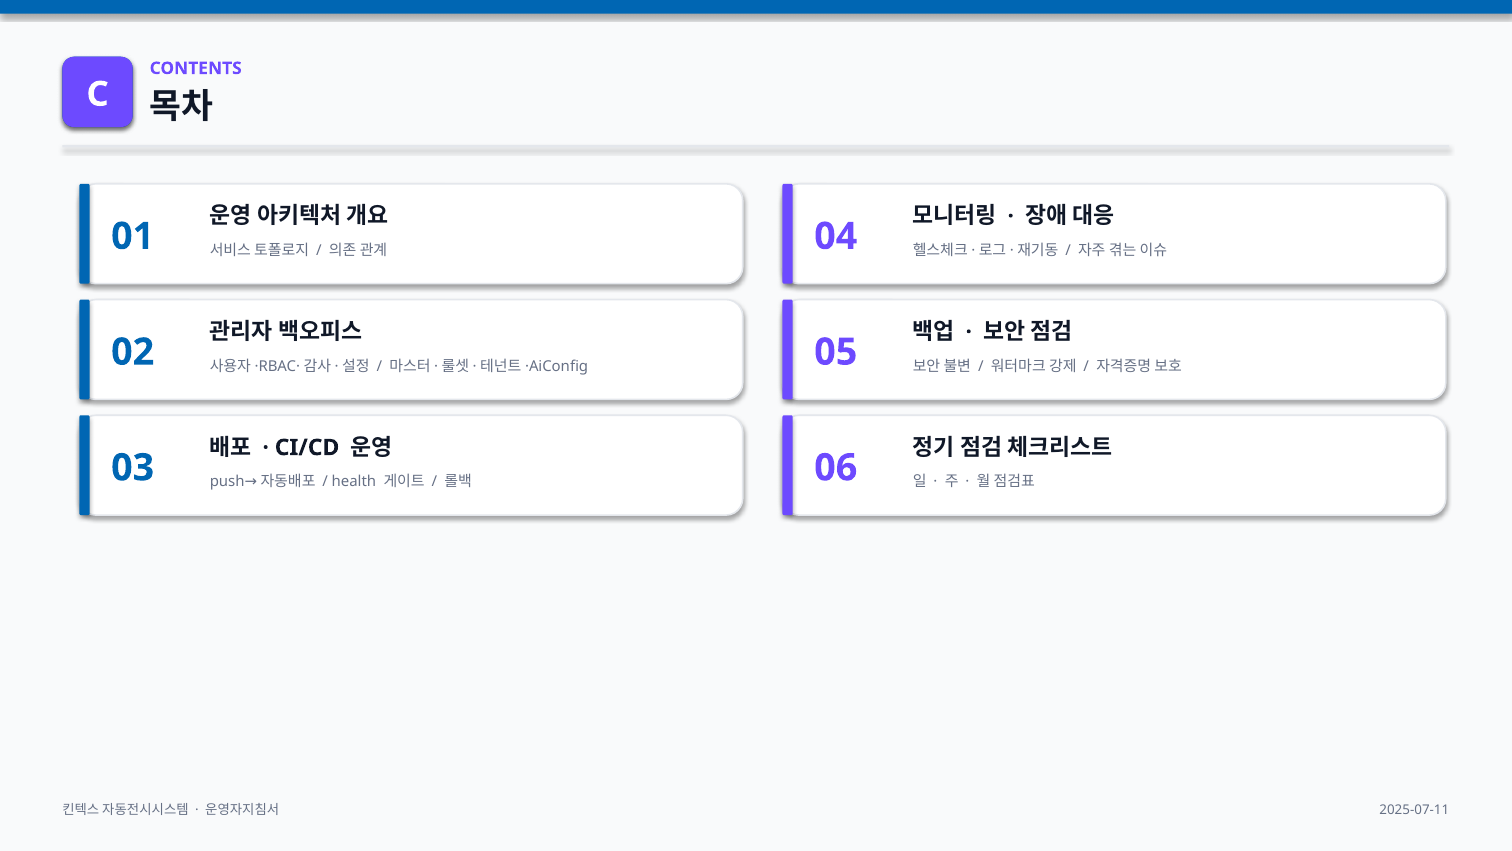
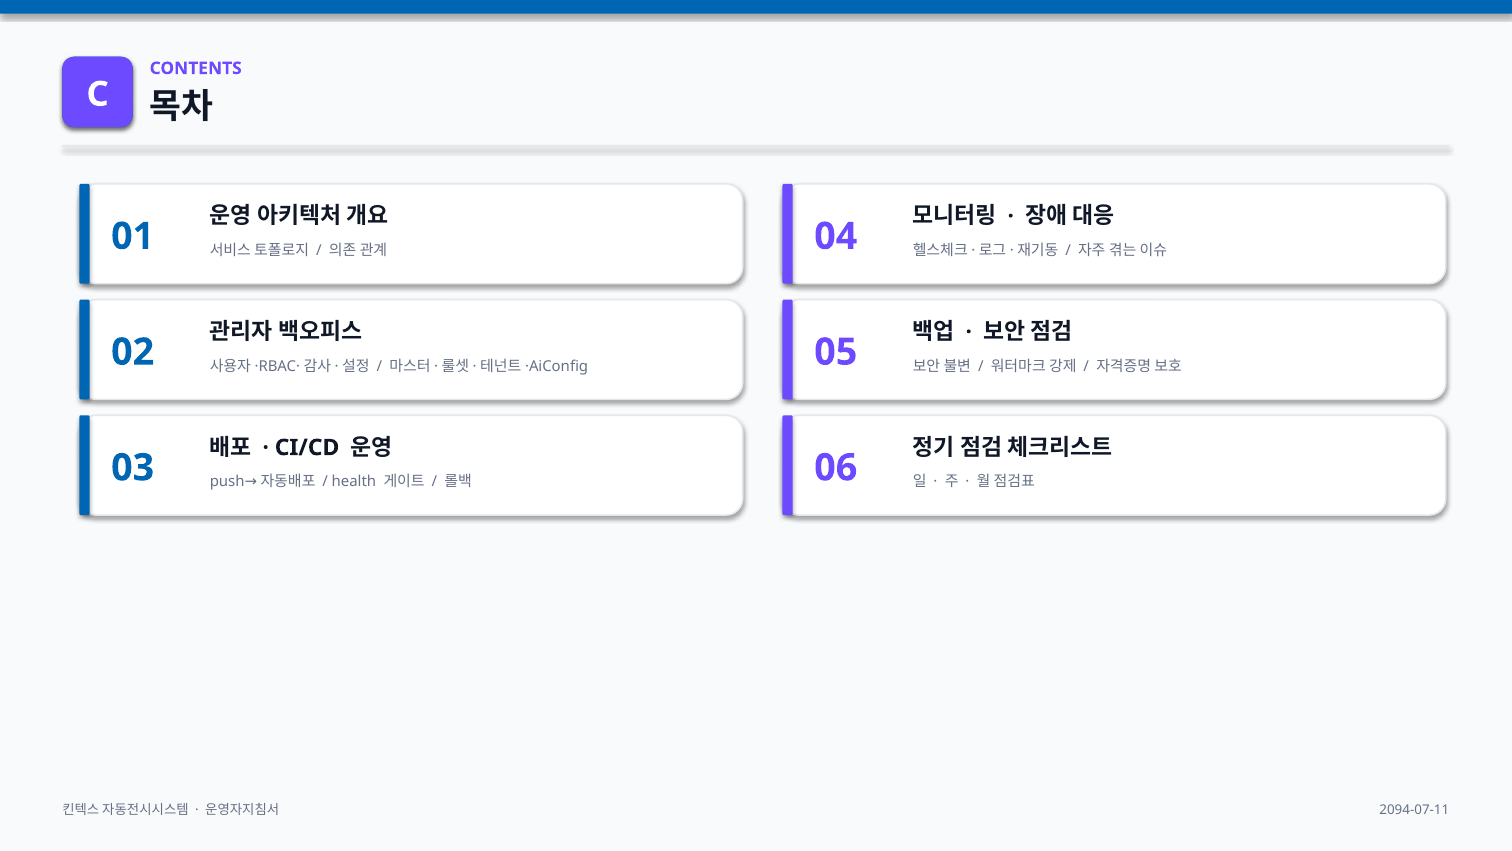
2025-07-11: 2025-07-11 -> 2094-07-11
